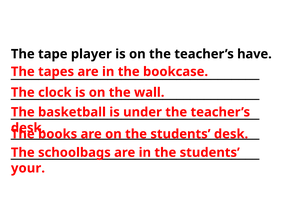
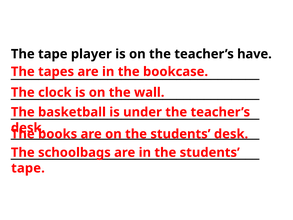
your at (28, 168): your -> tape
